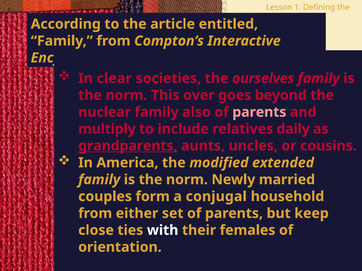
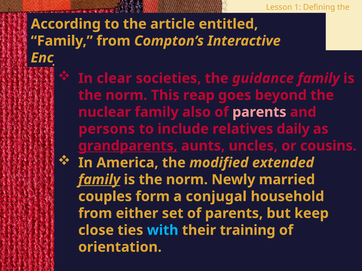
ourselves: ourselves -> guidance
over: over -> reap
multiply: multiply -> persons
family at (99, 180) underline: none -> present
with colour: white -> light blue
females: females -> training
